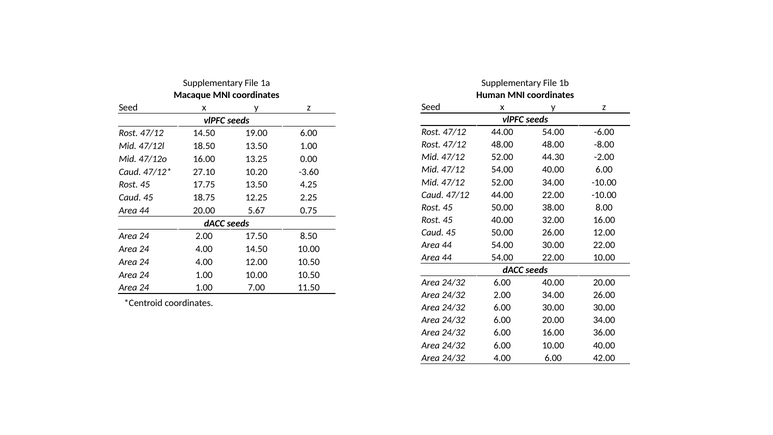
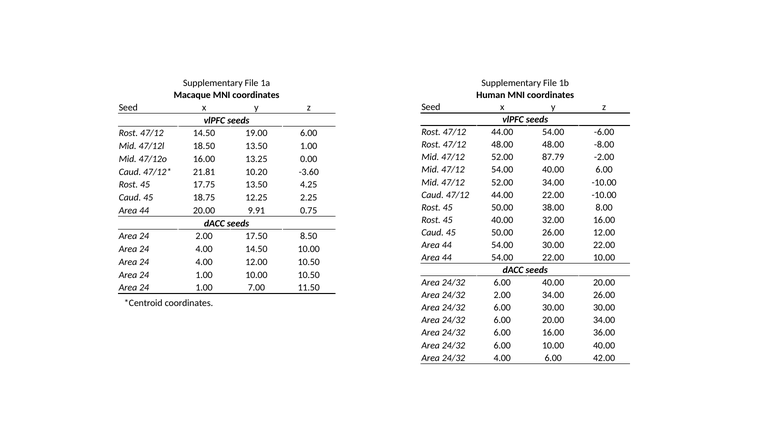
44.30: 44.30 -> 87.79
27.10: 27.10 -> 21.81
5.67: 5.67 -> 9.91
